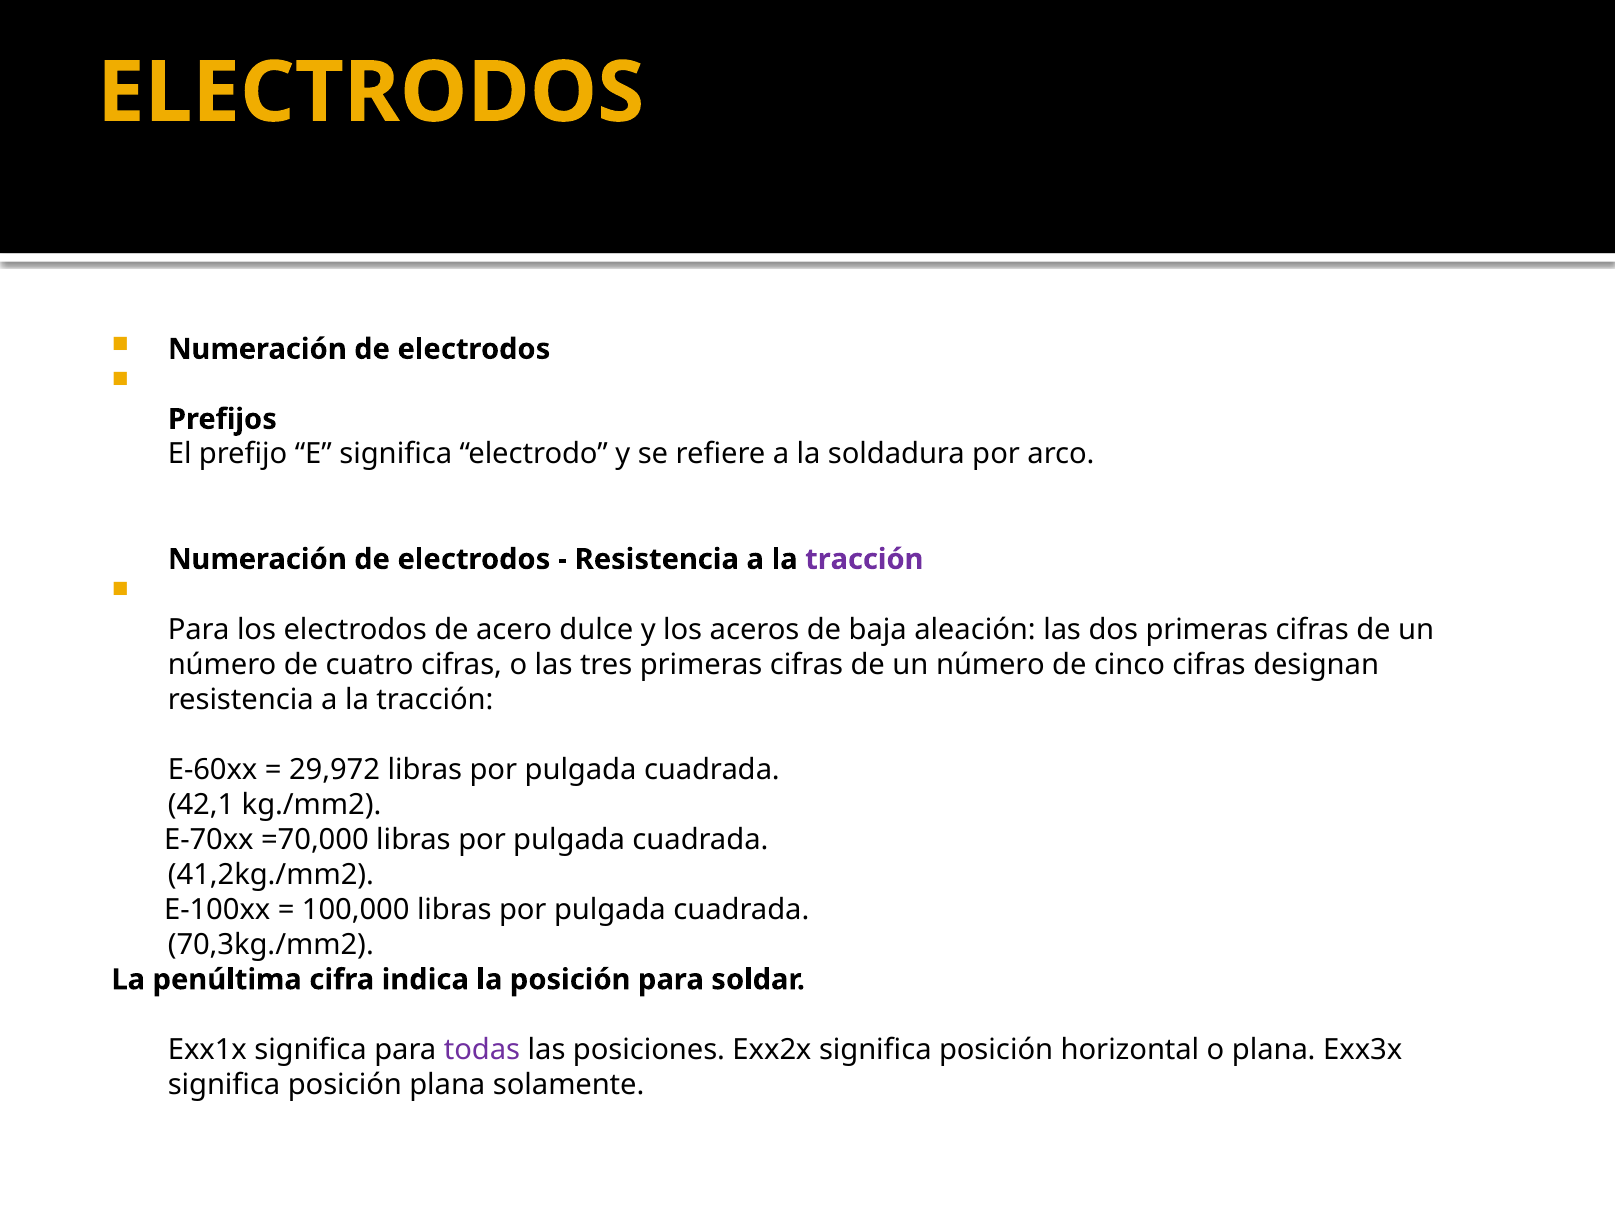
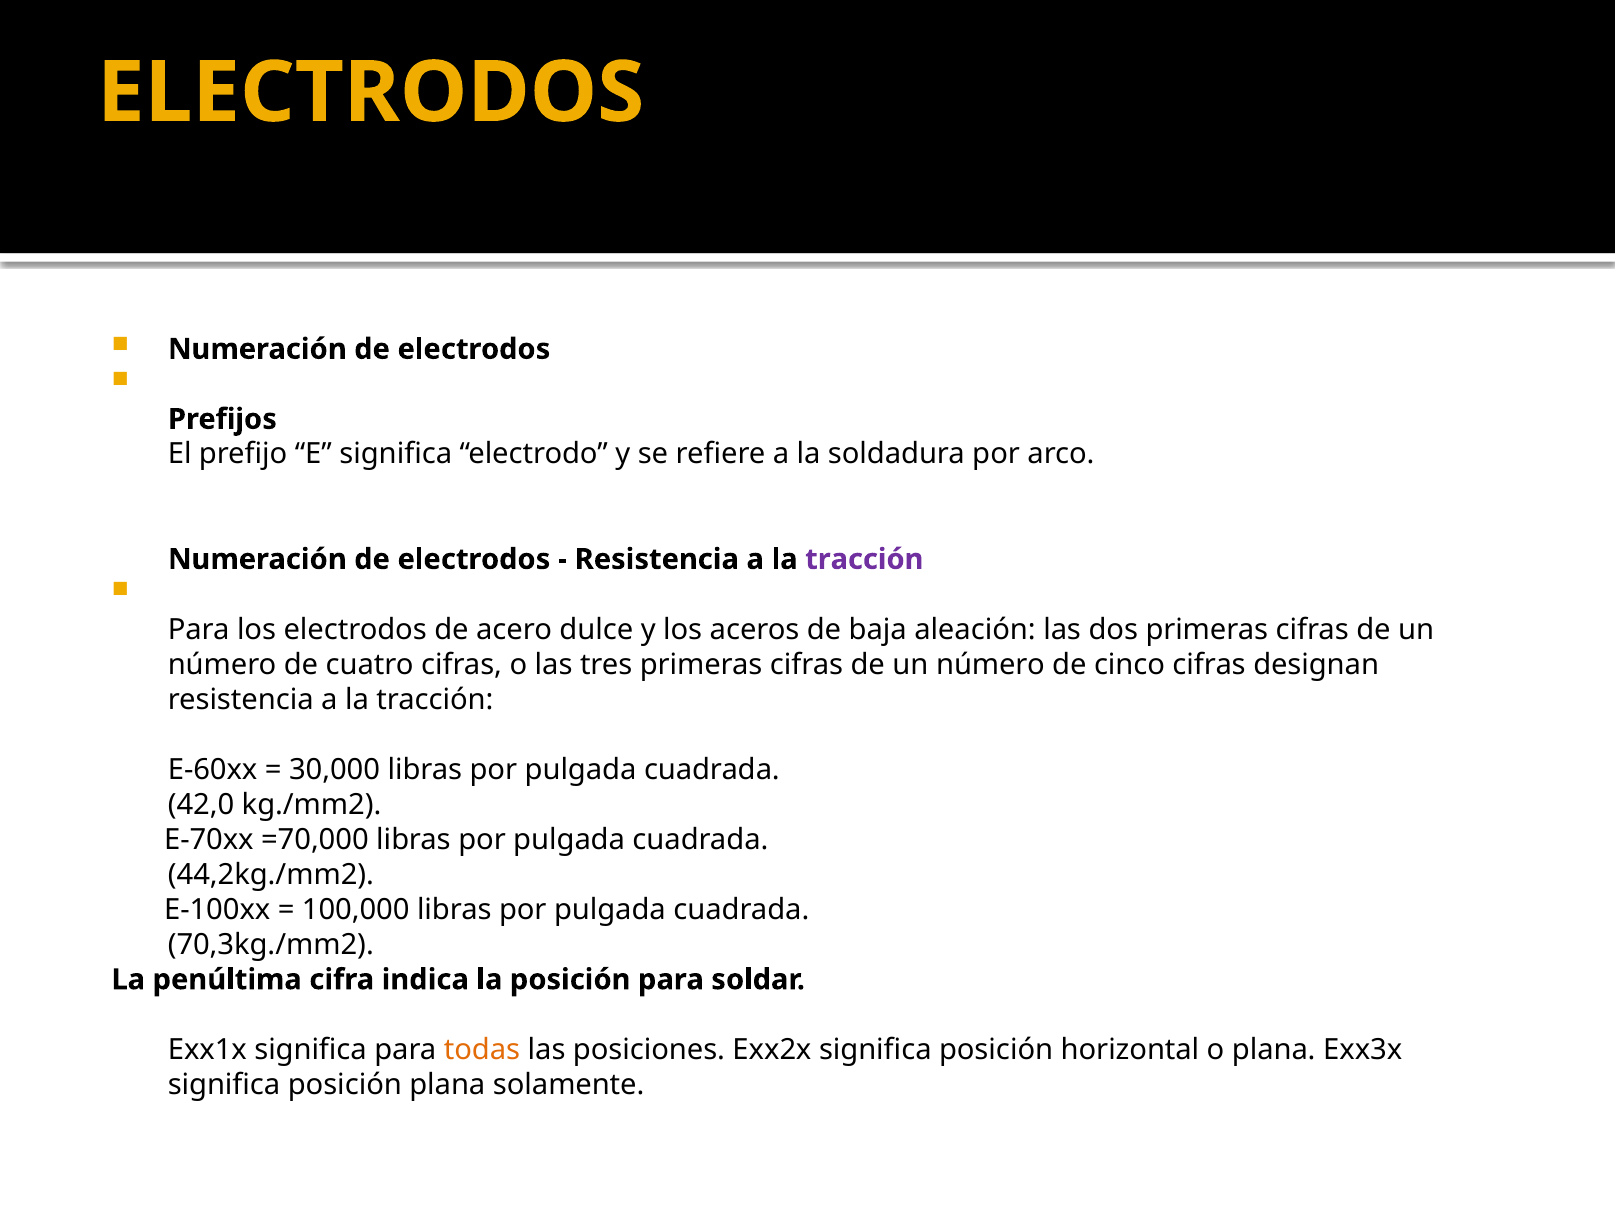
29,972: 29,972 -> 30,000
42,1: 42,1 -> 42,0
41,2kg./mm2: 41,2kg./mm2 -> 44,2kg./mm2
todas colour: purple -> orange
